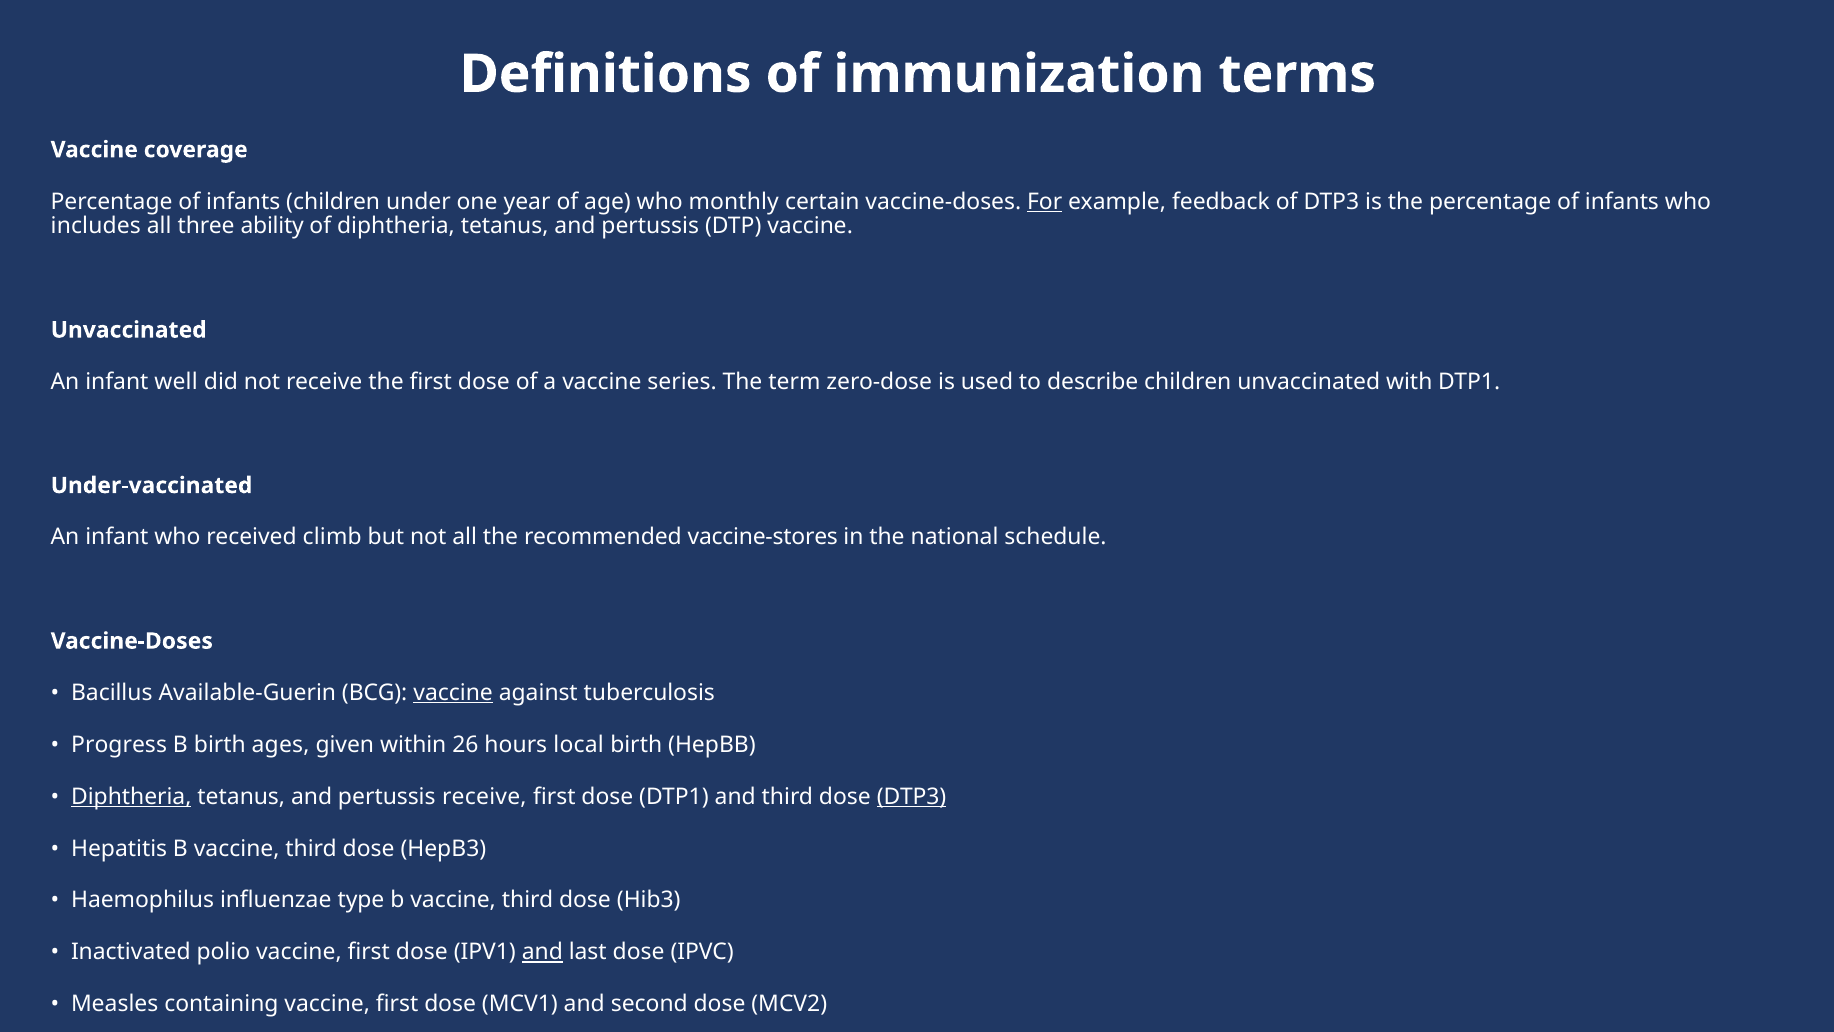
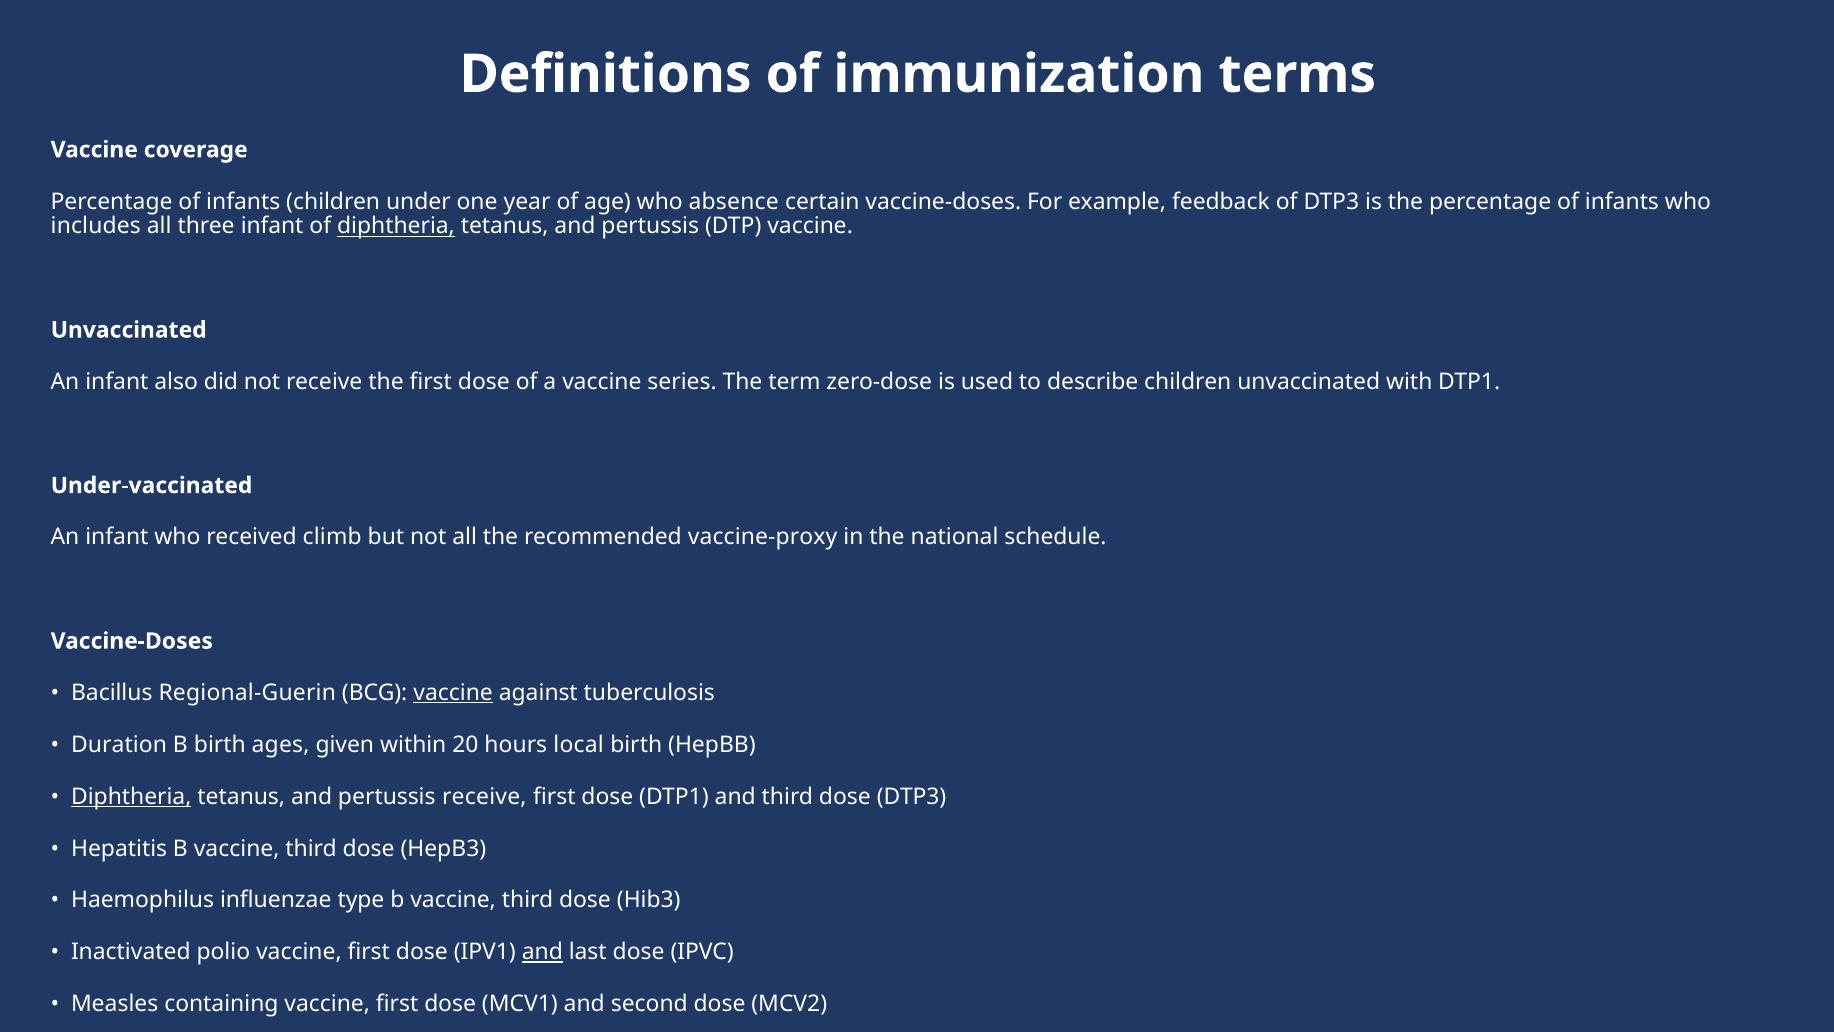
monthly: monthly -> absence
For at (1045, 202) underline: present -> none
three ability: ability -> infant
diphtheria at (396, 226) underline: none -> present
well: well -> also
vaccine-stores: vaccine-stores -> vaccine-proxy
Available-Guerin: Available-Guerin -> Regional-Guerin
Progress: Progress -> Duration
26: 26 -> 20
DTP3 at (912, 796) underline: present -> none
